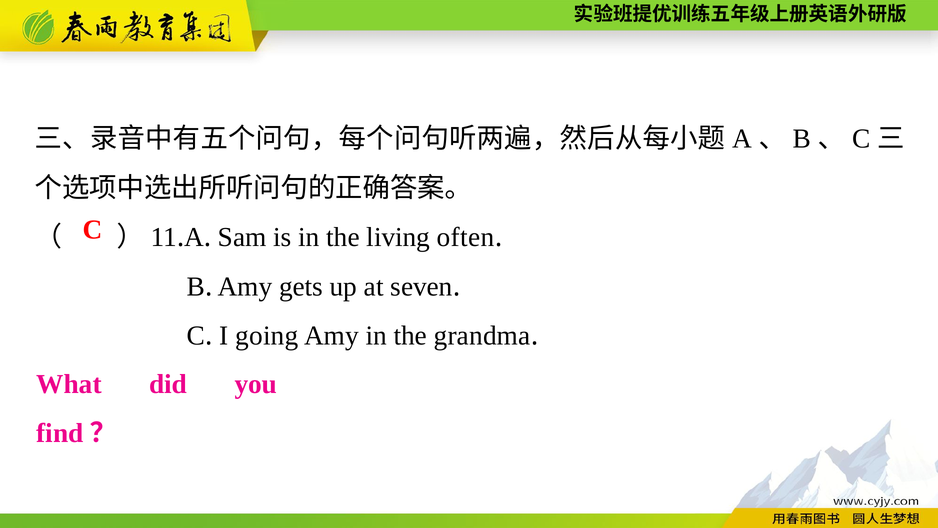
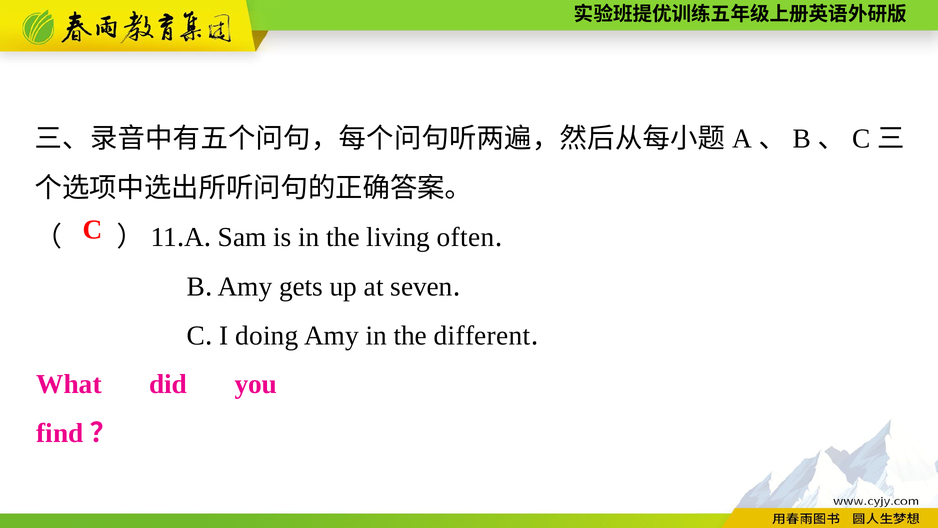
going: going -> doing
grandma: grandma -> different
